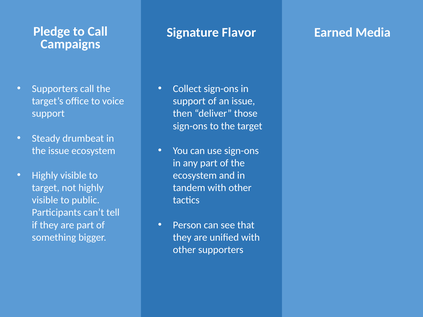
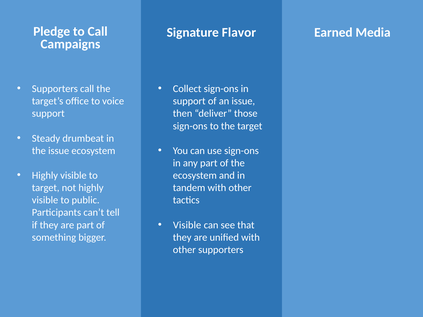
Person at (187, 225): Person -> Visible
